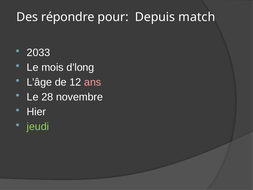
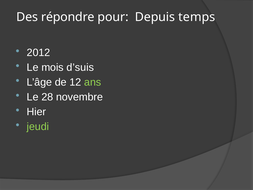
match: match -> temps
2033: 2033 -> 2012
d’long: d’long -> d’suis
ans colour: pink -> light green
